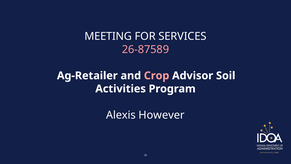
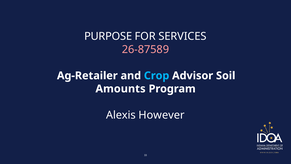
MEETING: MEETING -> PURPOSE
Crop colour: pink -> light blue
Activities: Activities -> Amounts
